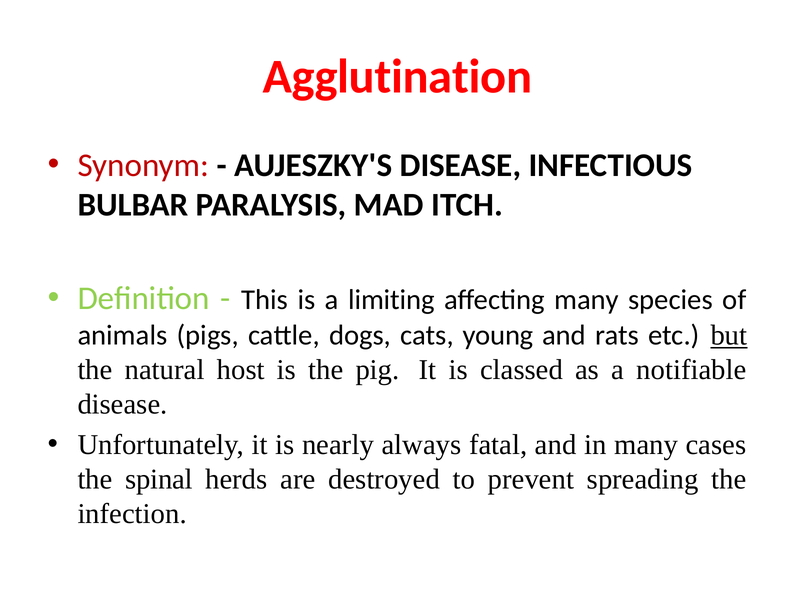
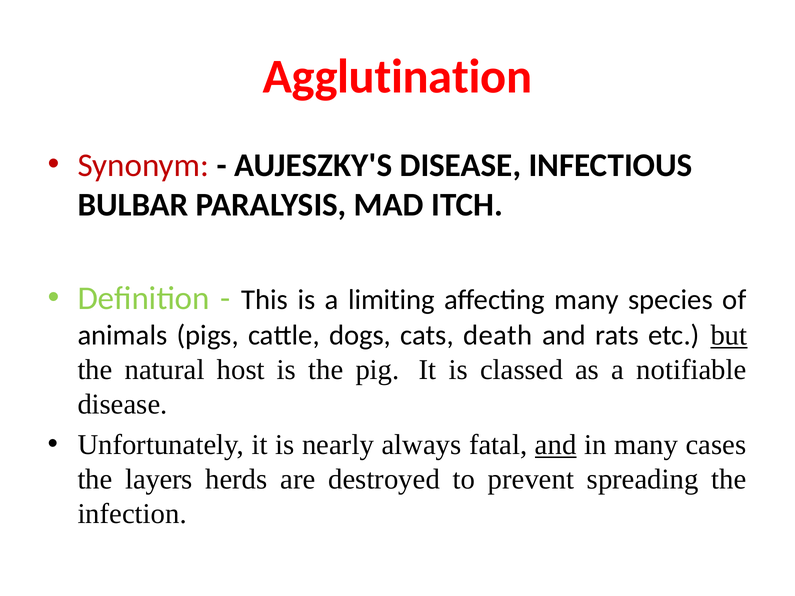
young: young -> death
and at (556, 445) underline: none -> present
spinal: spinal -> layers
